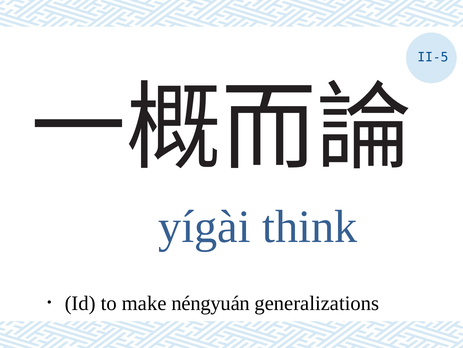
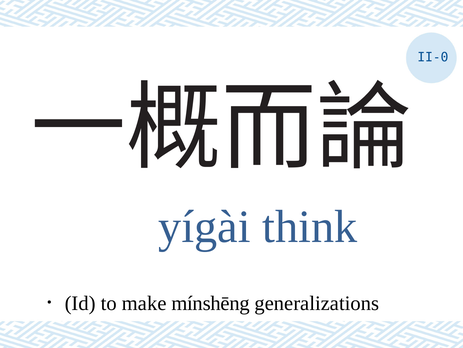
II-5: II-5 -> II-0
néngyuán: néngyuán -> mínshēng
